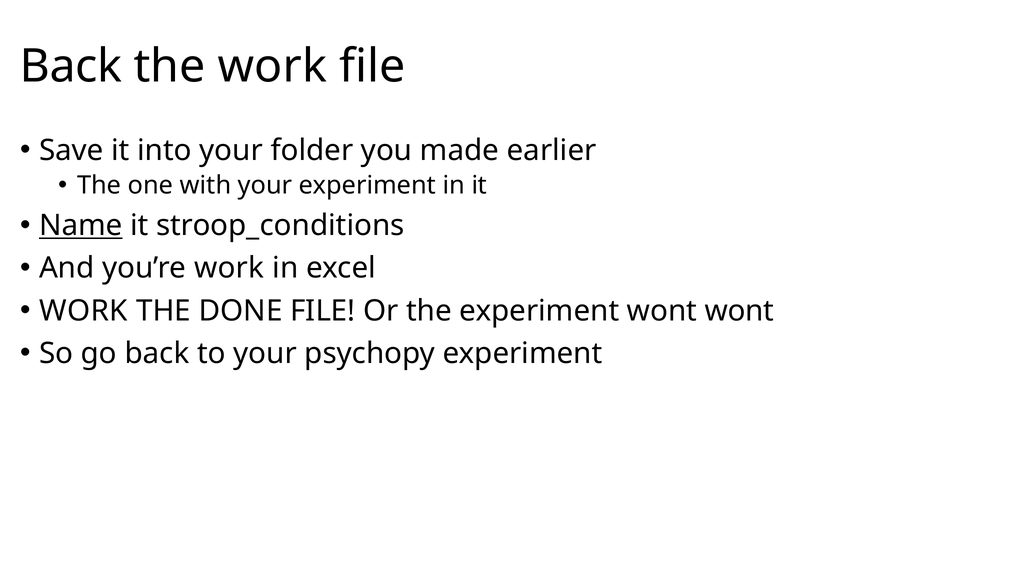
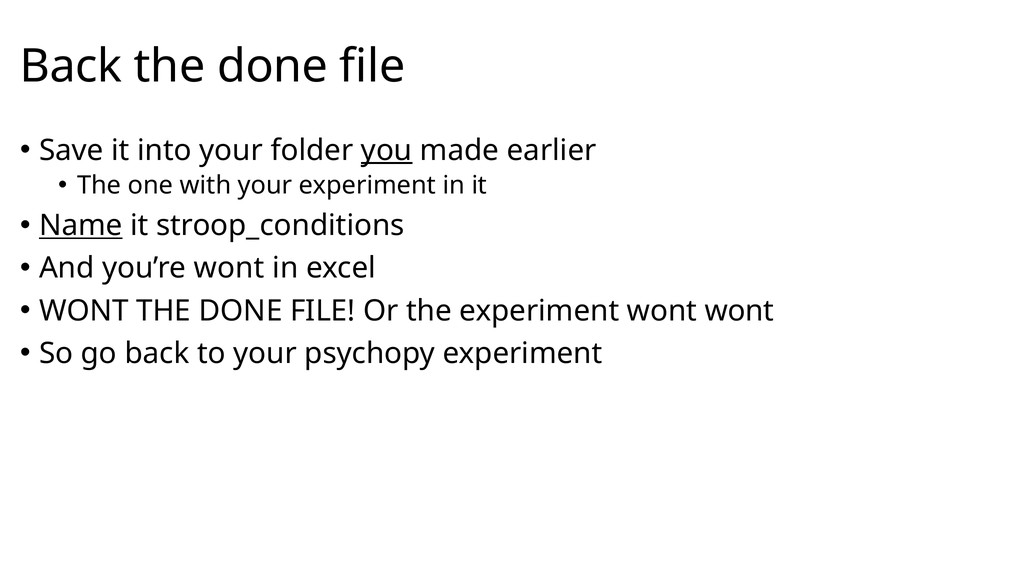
work at (272, 66): work -> done
you underline: none -> present
you’re work: work -> wont
WORK at (84, 311): WORK -> WONT
